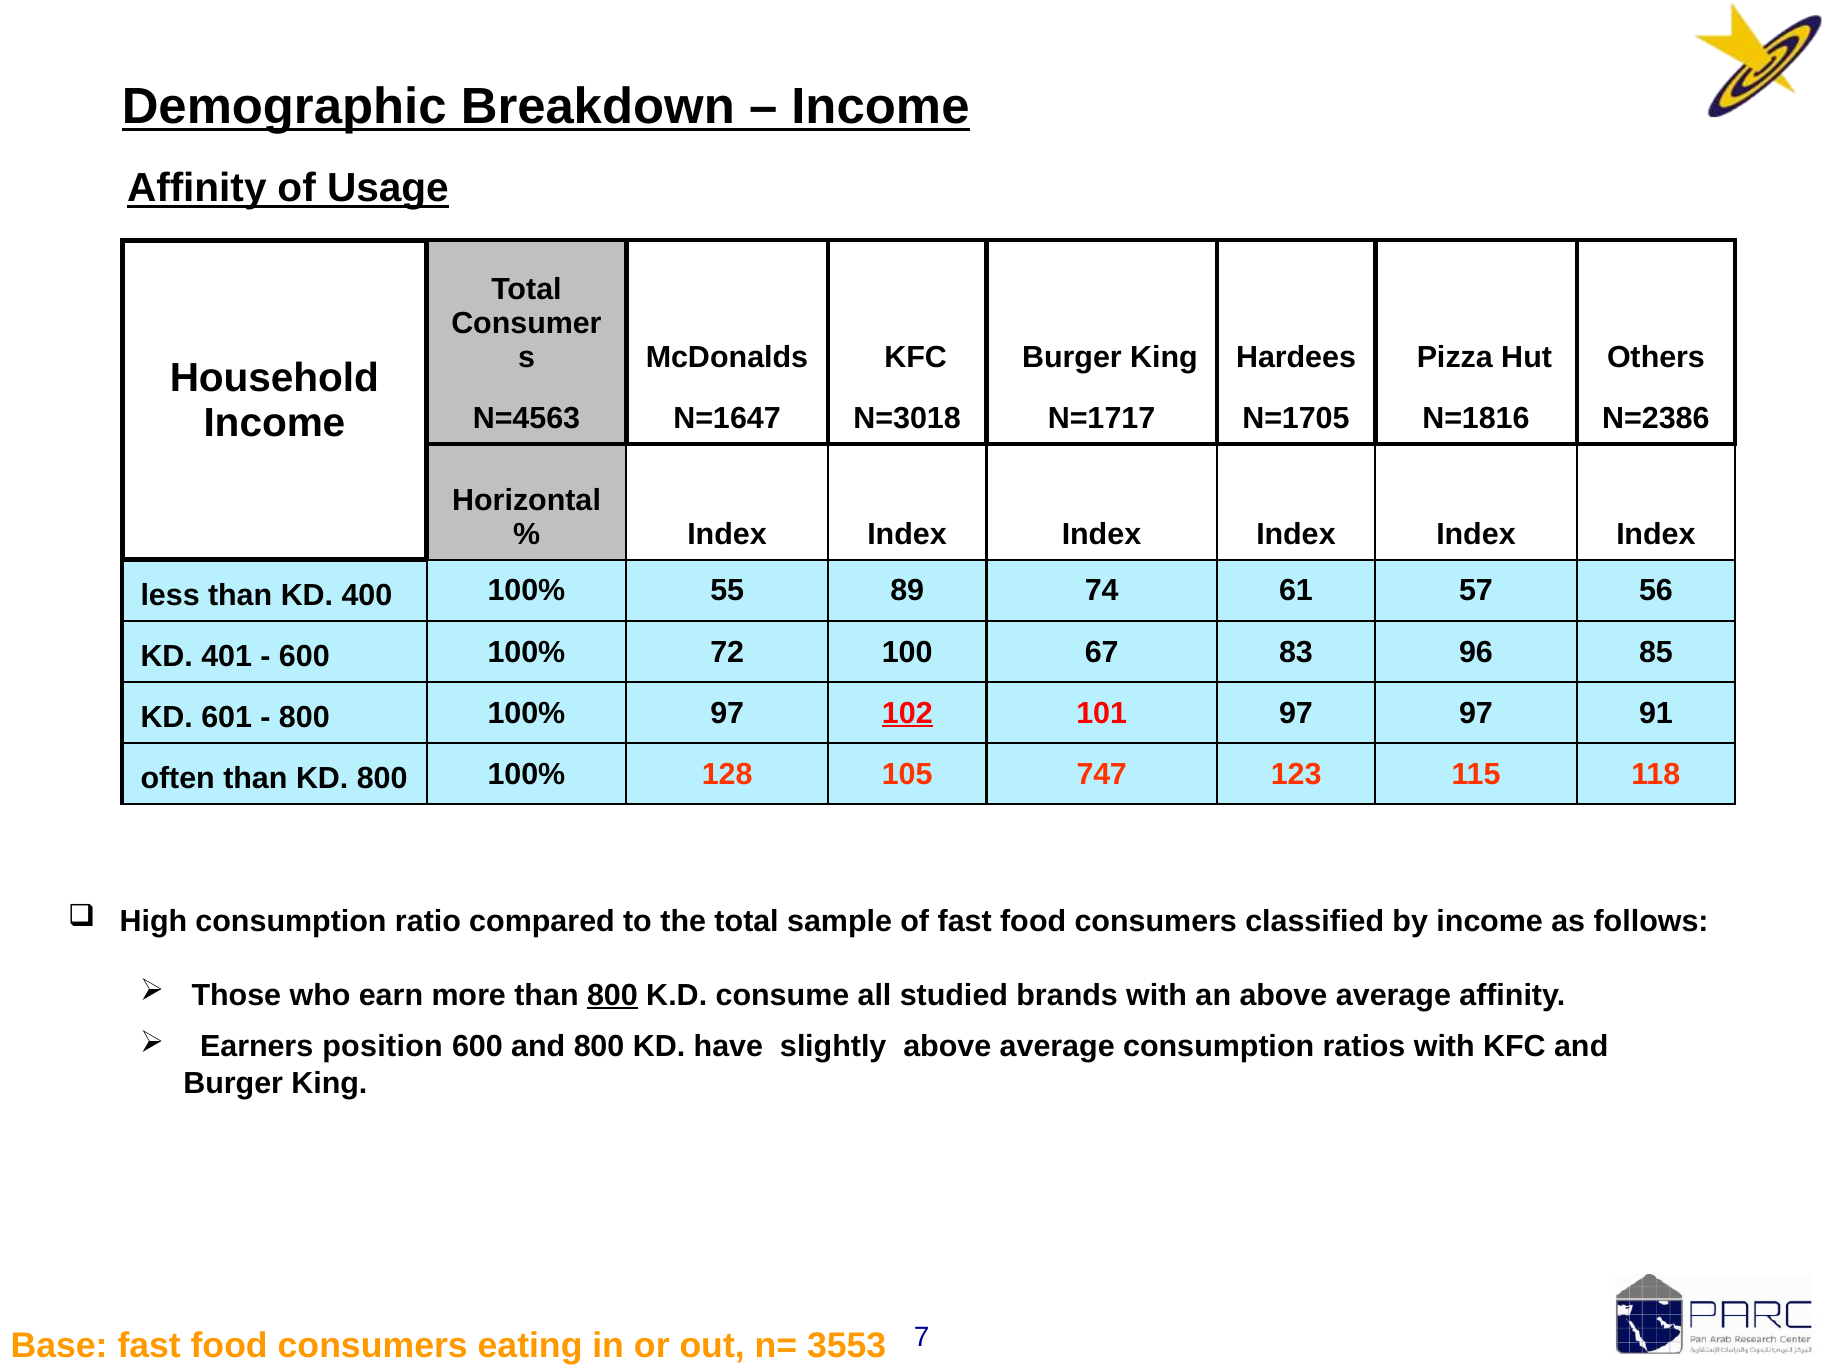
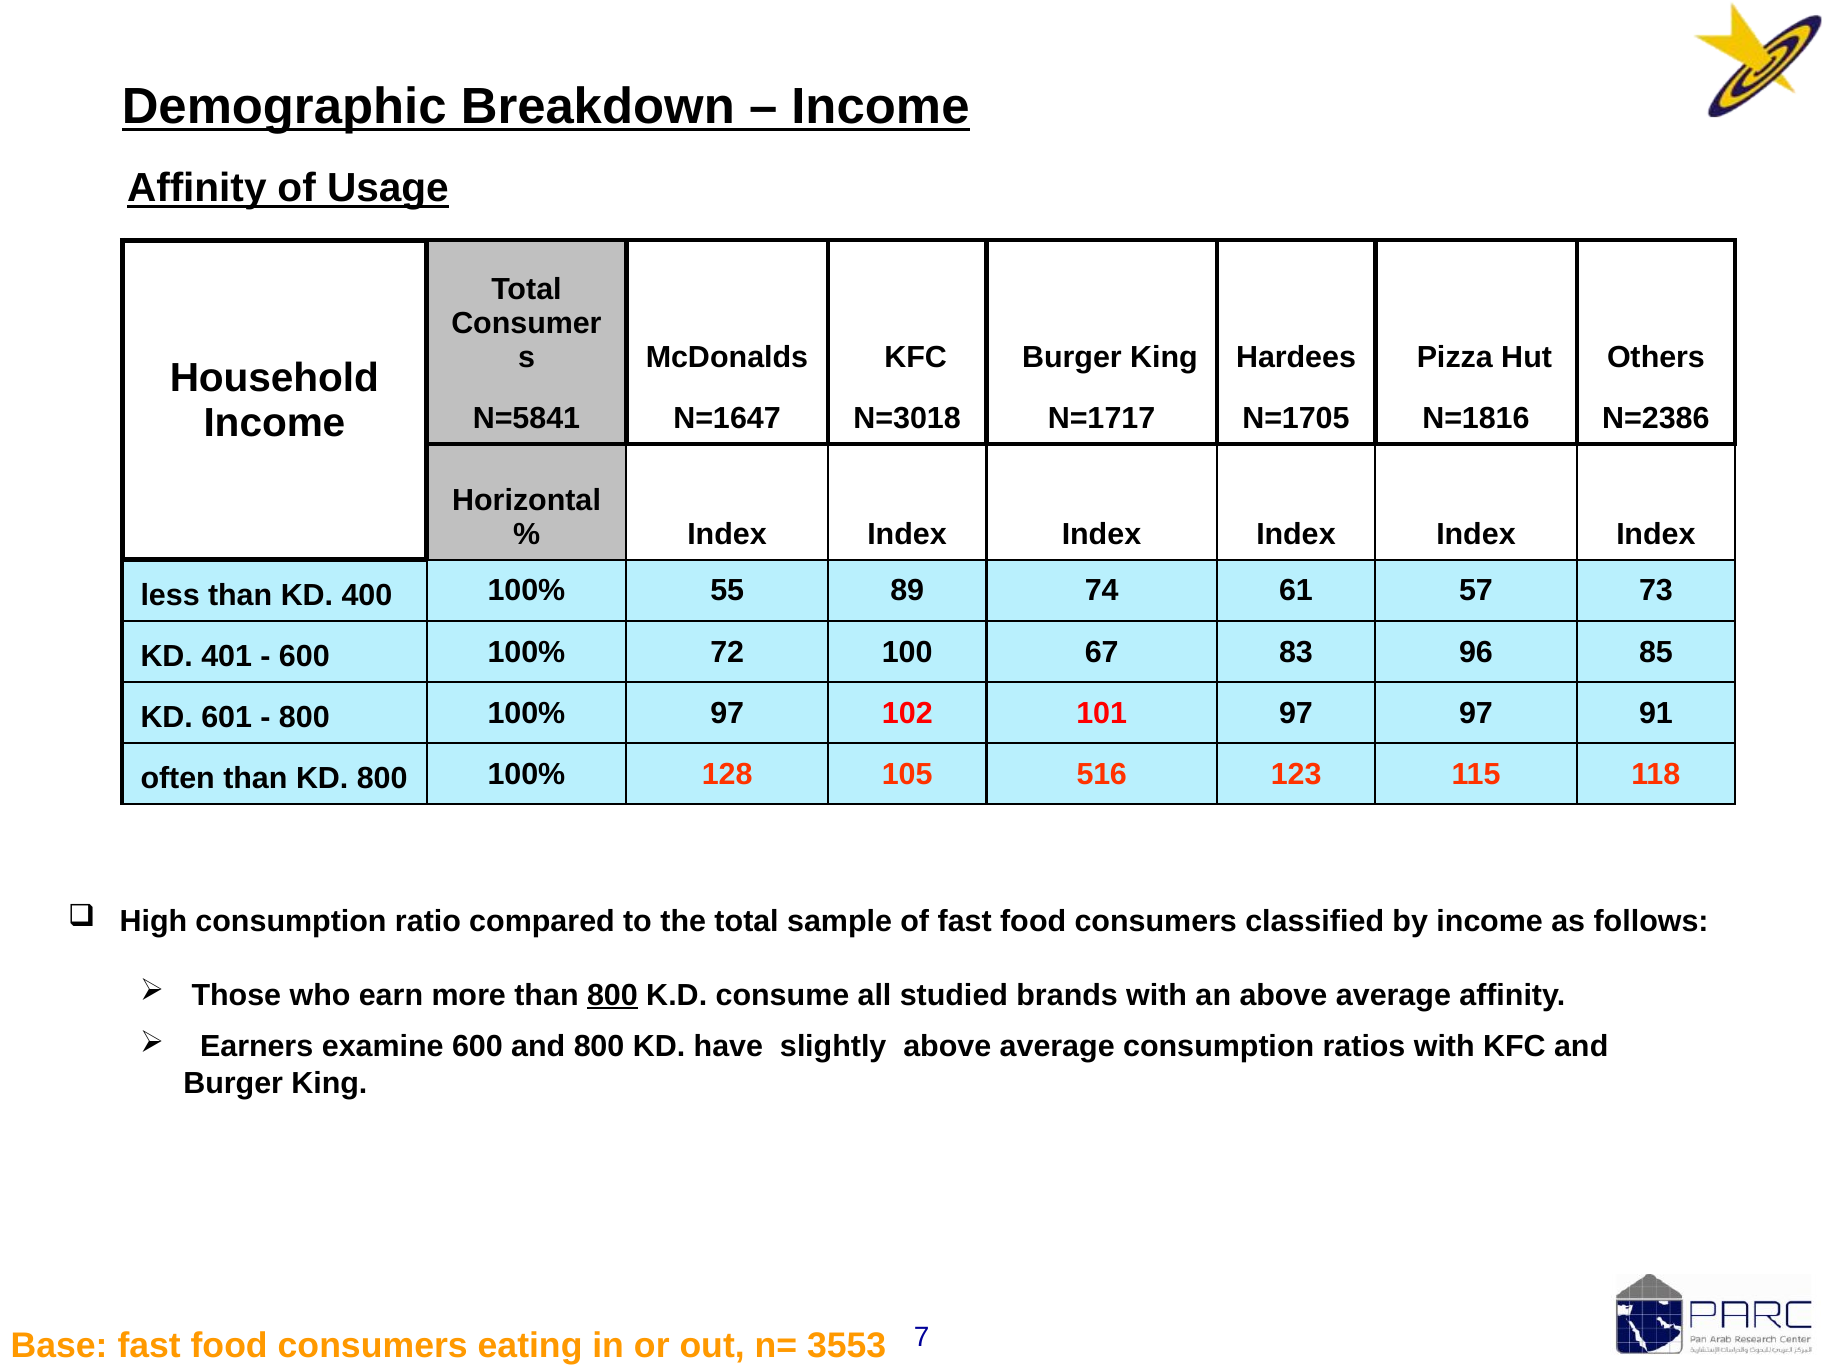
N=4563: N=4563 -> N=5841
56: 56 -> 73
102 underline: present -> none
747: 747 -> 516
position: position -> examine
